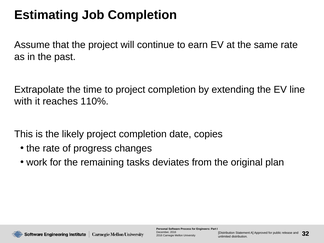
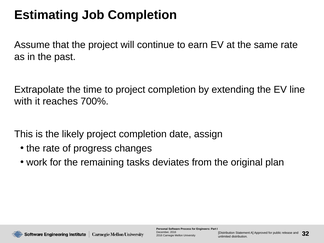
110%: 110% -> 700%
copies: copies -> assign
